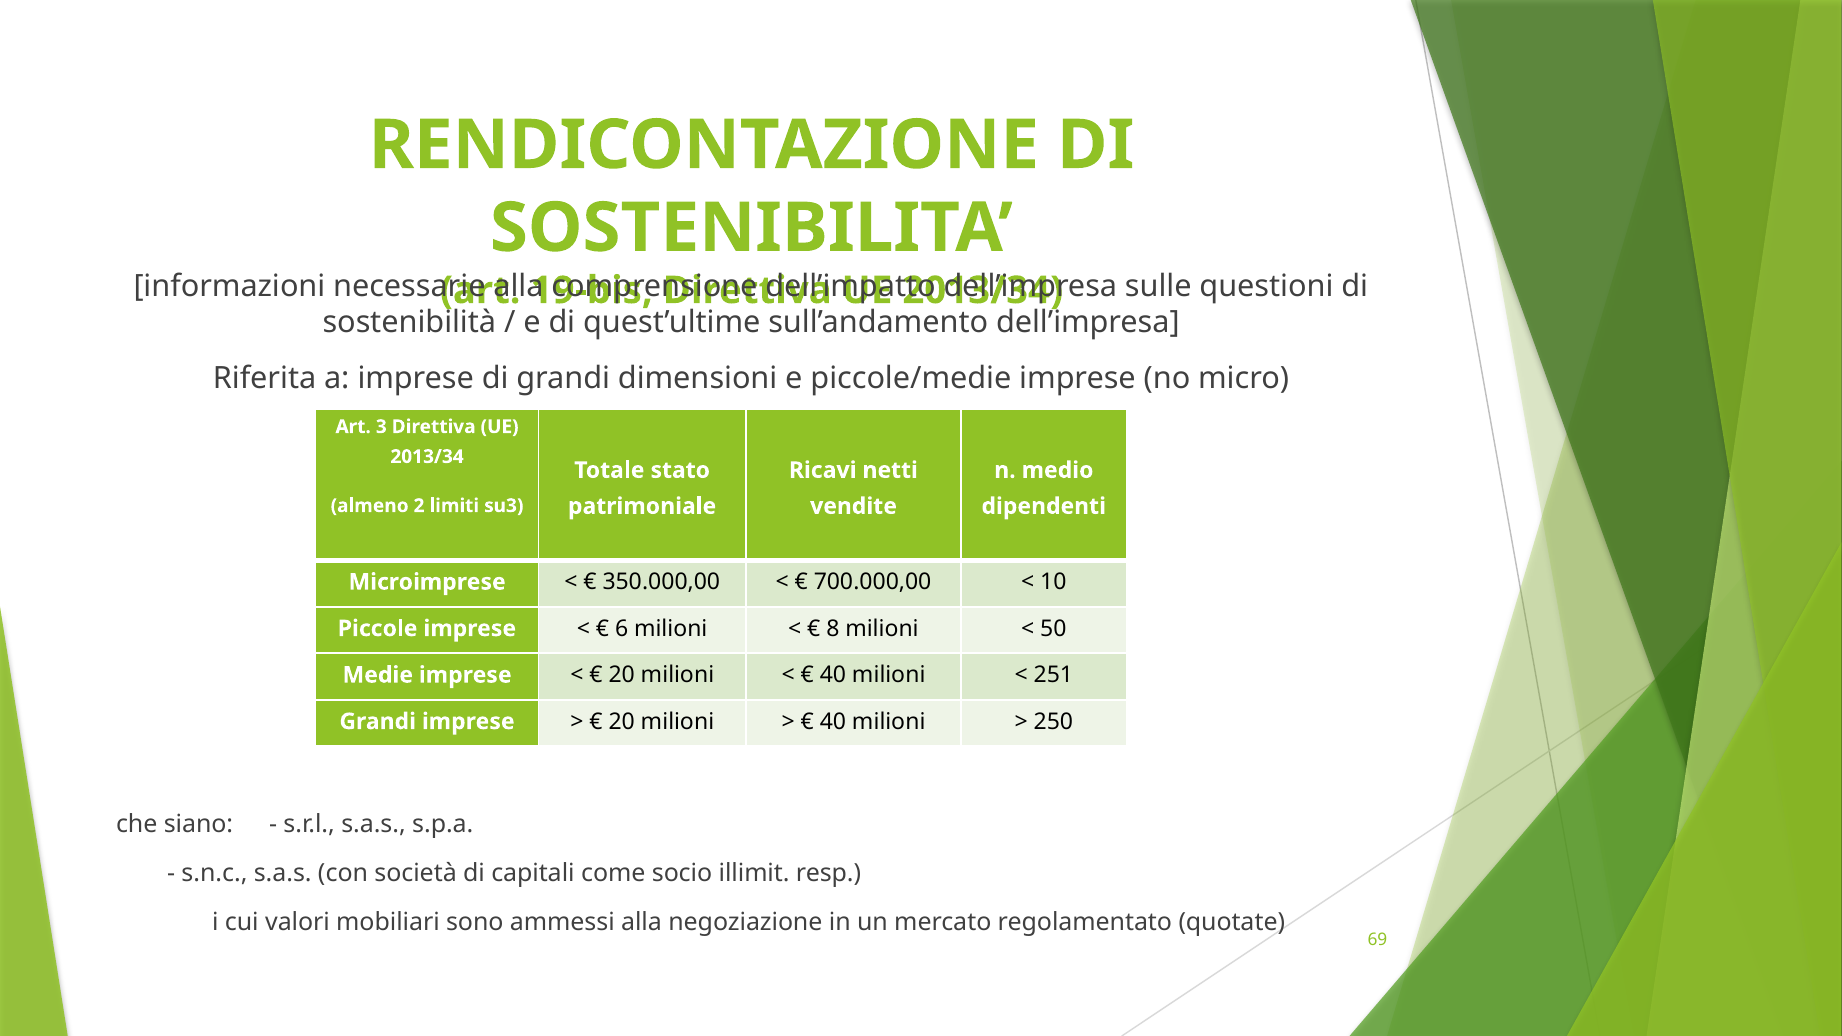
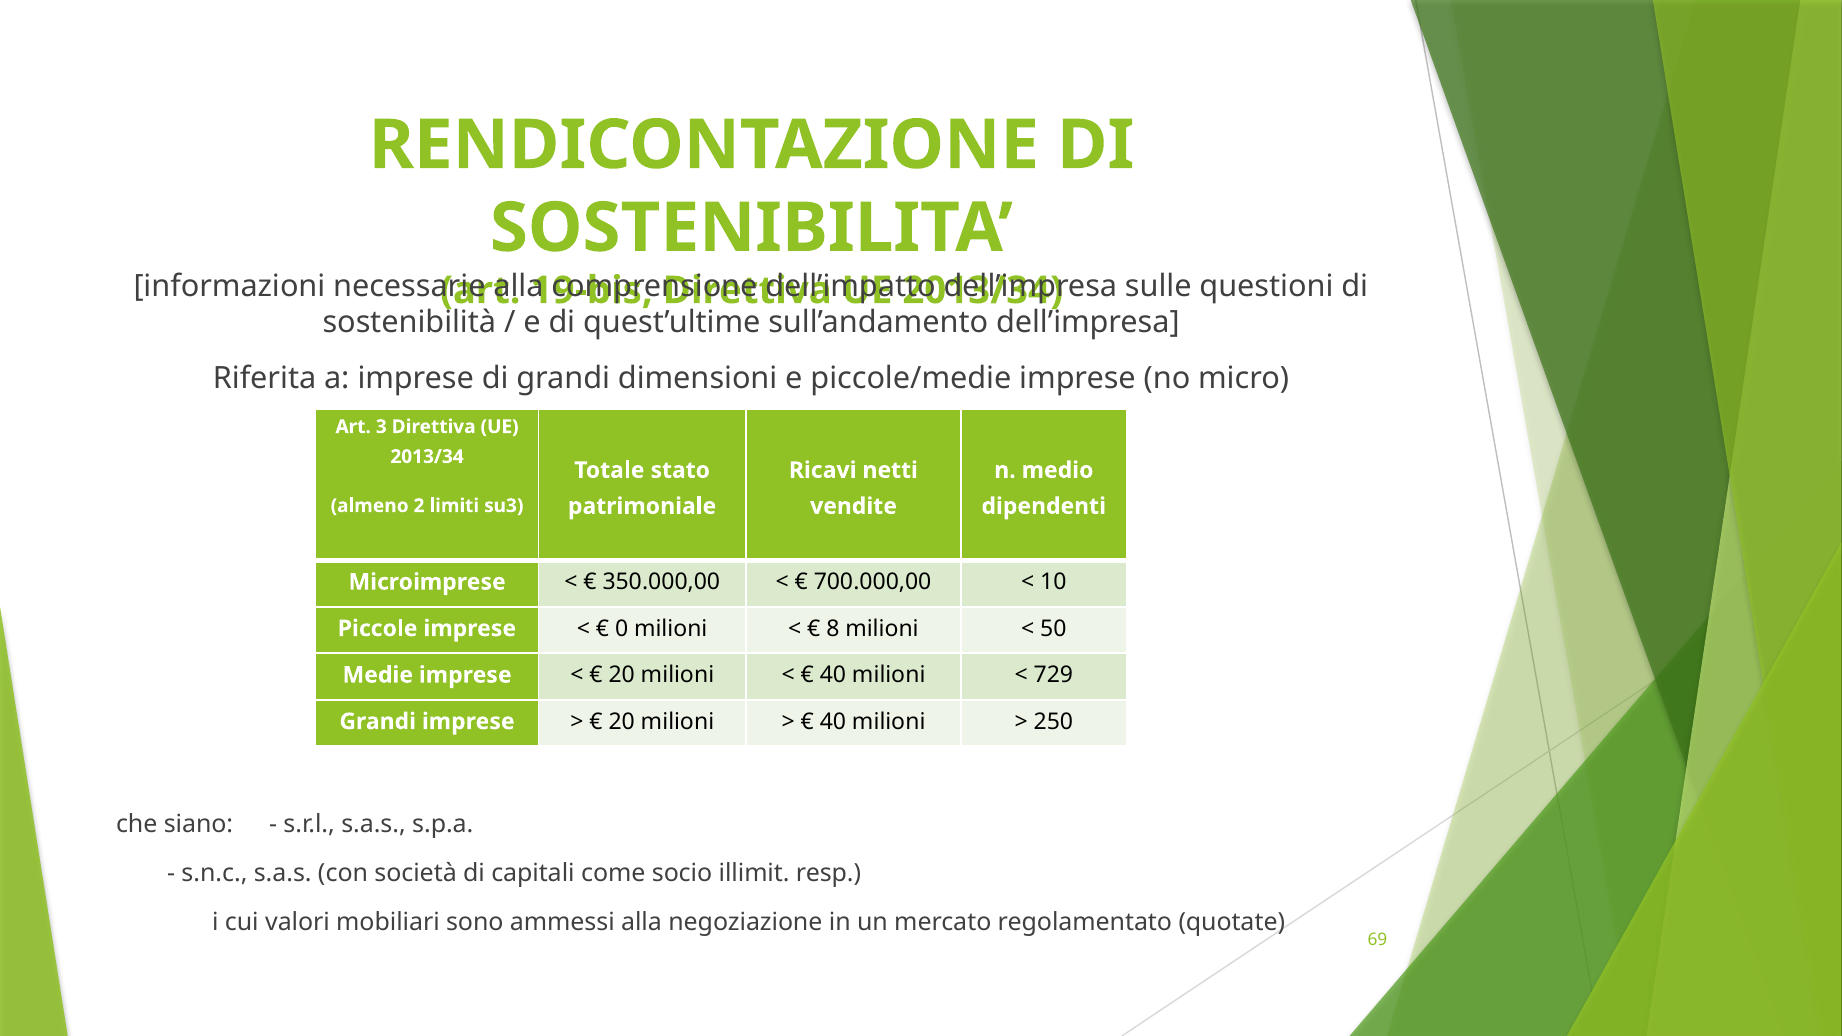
6: 6 -> 0
251: 251 -> 729
